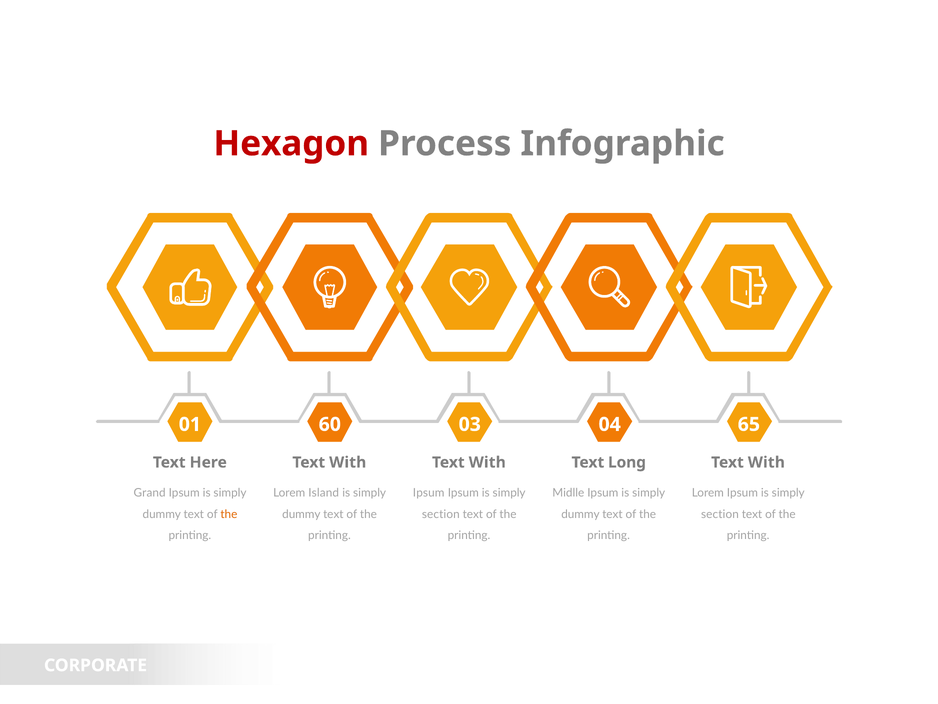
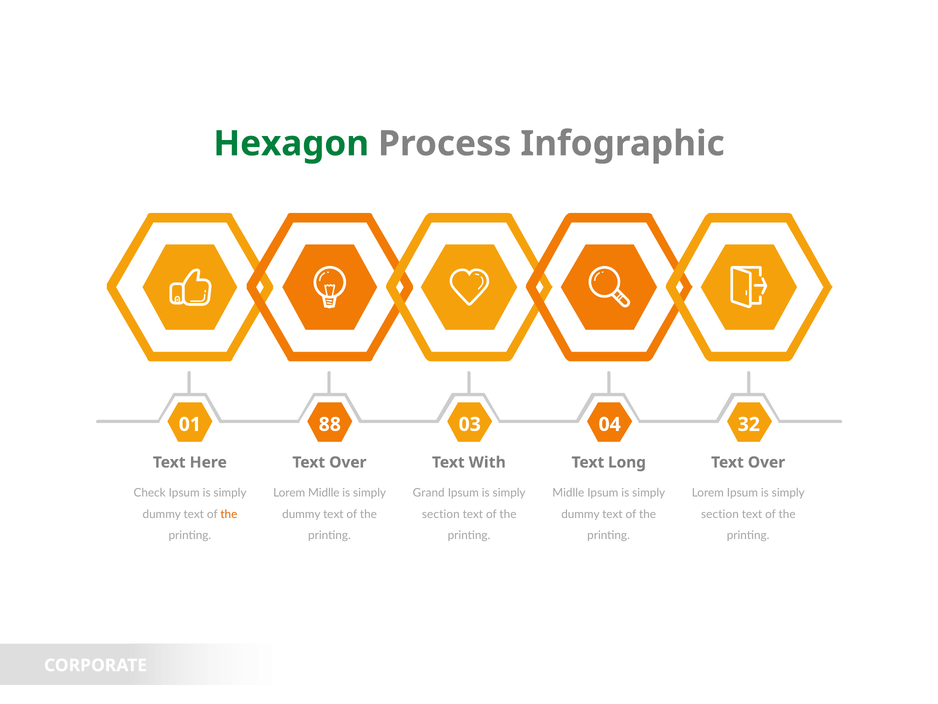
Hexagon colour: red -> green
60: 60 -> 88
65: 65 -> 32
With at (348, 462): With -> Over
With at (766, 462): With -> Over
Grand: Grand -> Check
Lorem Island: Island -> Midlle
Ipsum at (429, 493): Ipsum -> Grand
